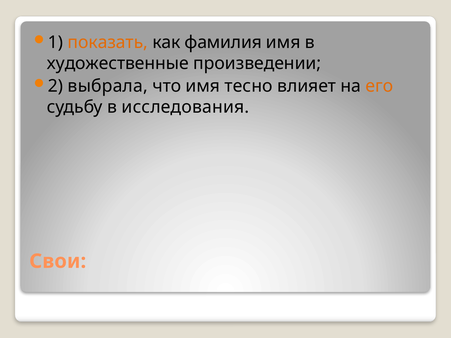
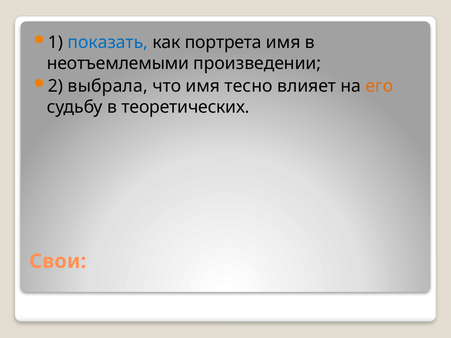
показать colour: orange -> blue
фамилия: фамилия -> портрета
художественные: художественные -> неотъемлемыми
исследования: исследования -> теоретических
